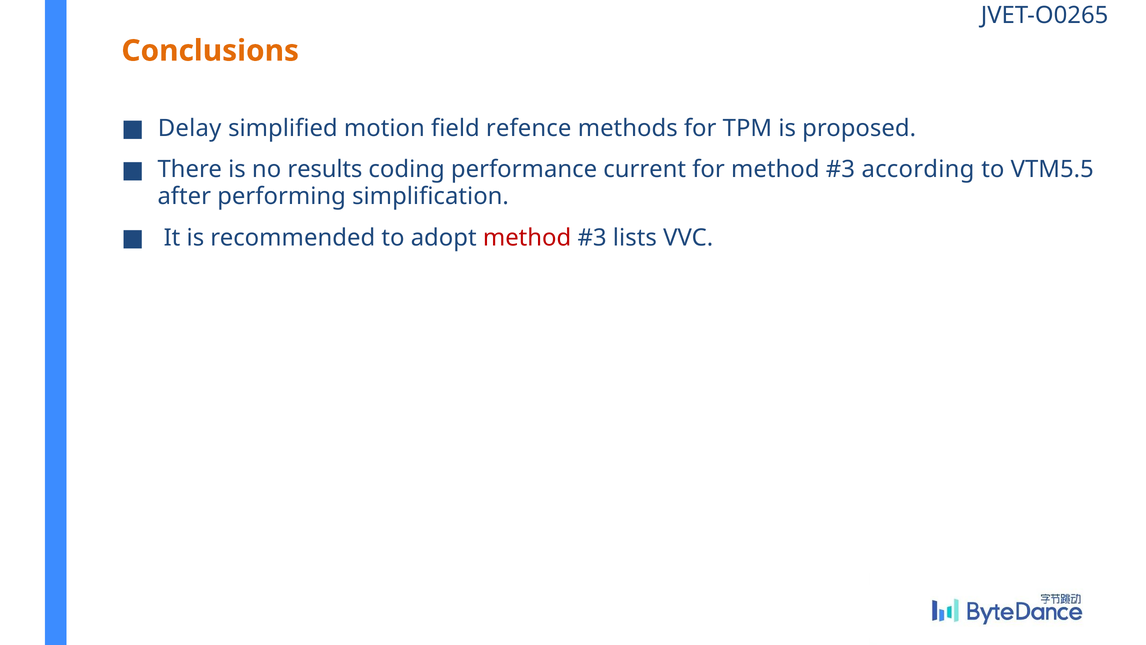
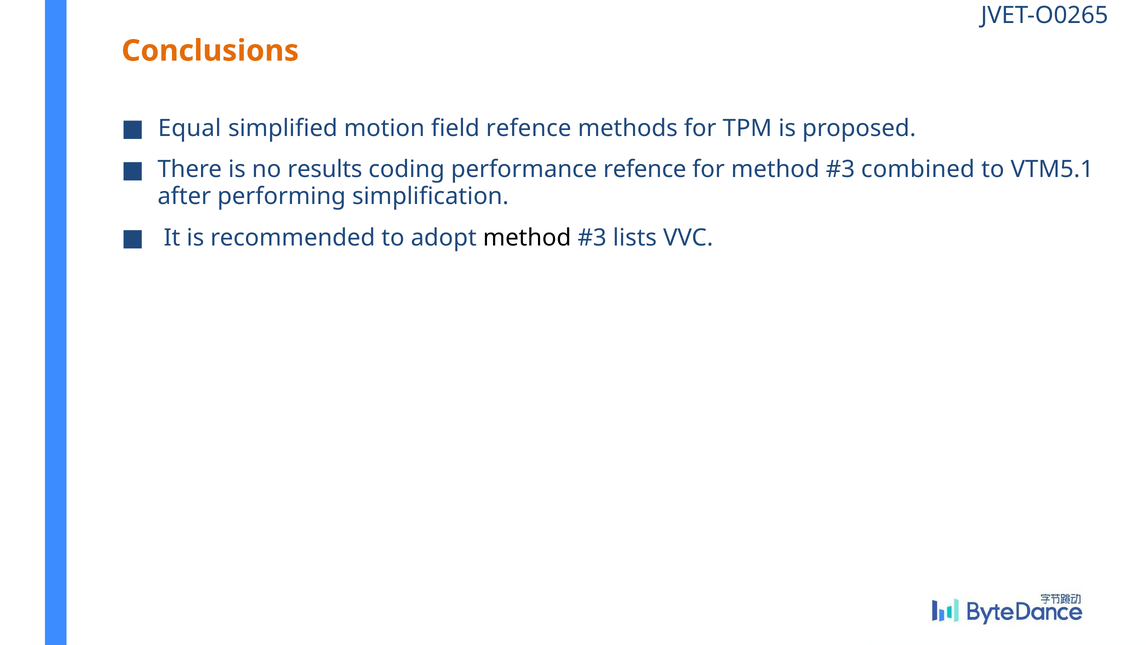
Delay: Delay -> Equal
performance current: current -> refence
according: according -> combined
VTM5.5: VTM5.5 -> VTM5.1
method at (527, 238) colour: red -> black
